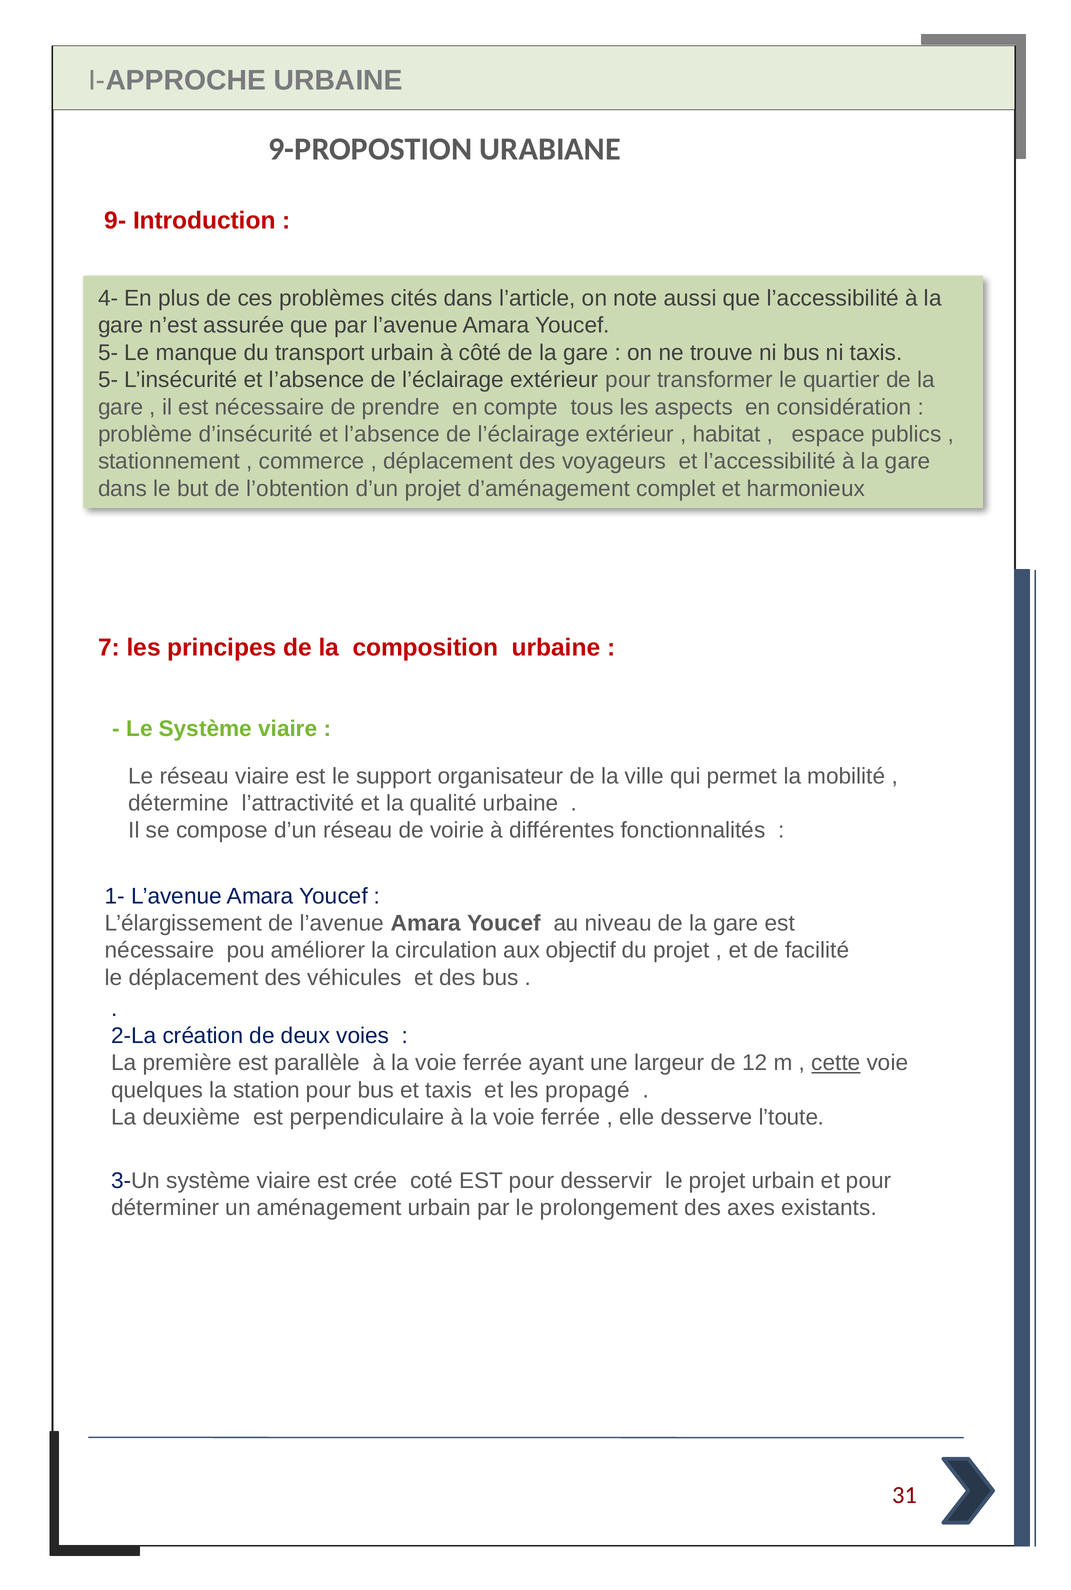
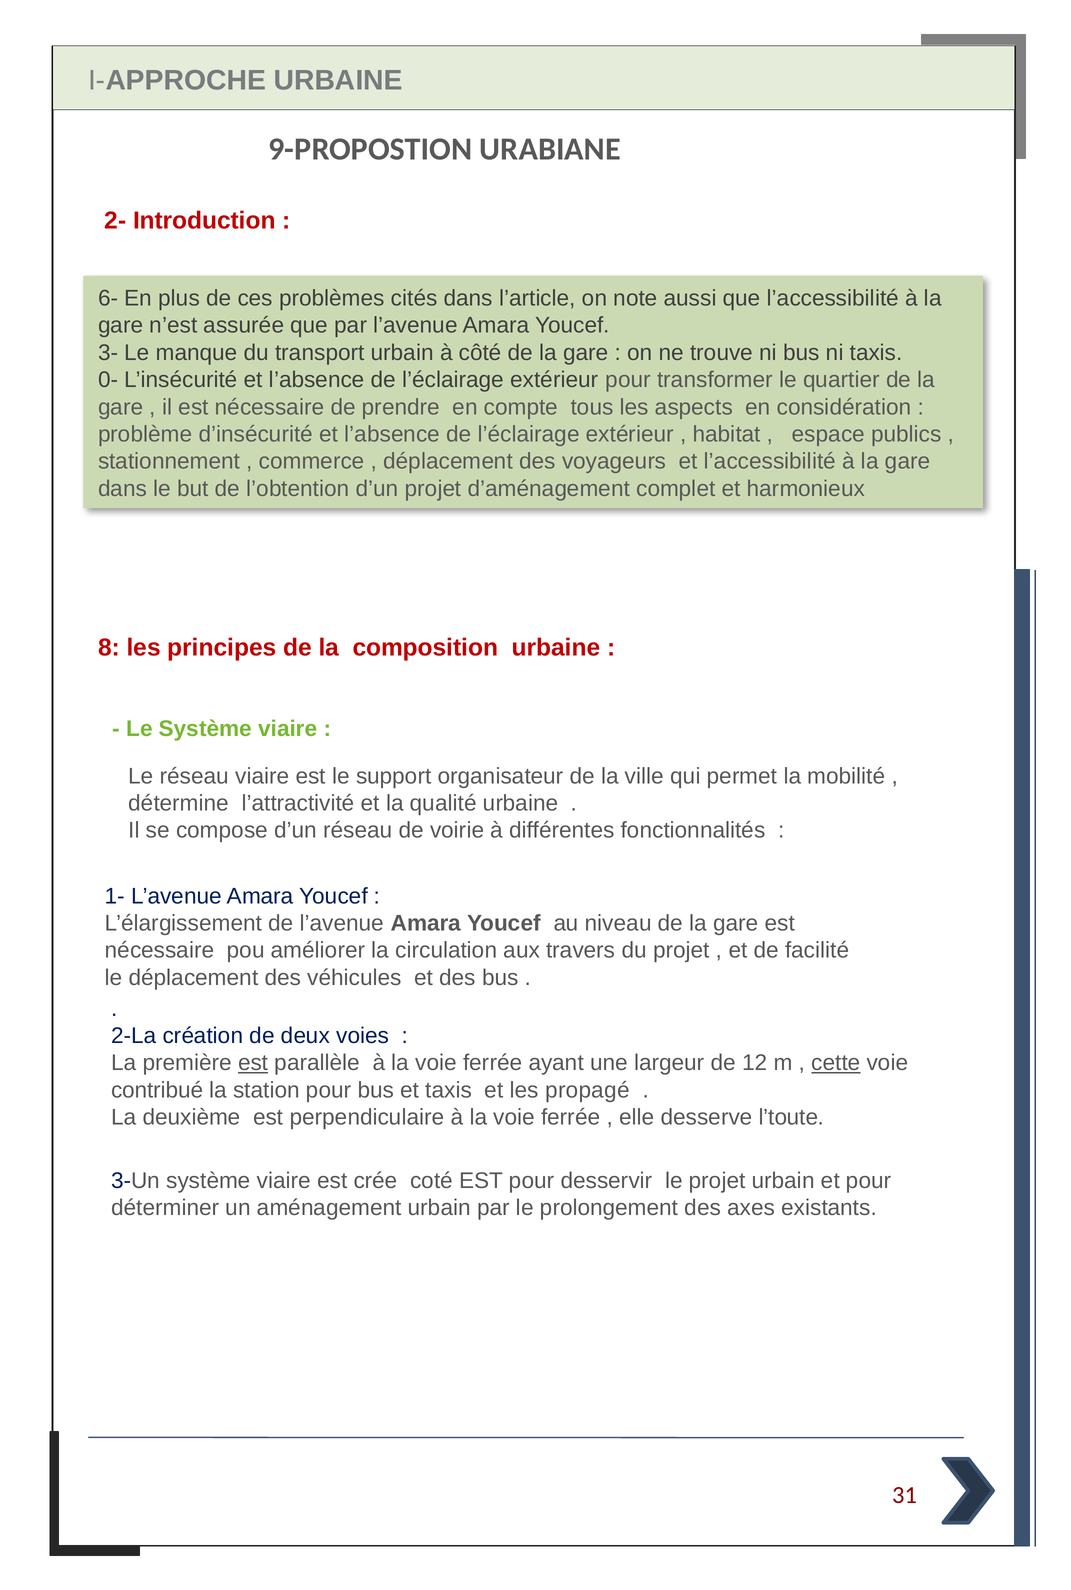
9-: 9- -> 2-
4-: 4- -> 6-
5- at (108, 353): 5- -> 3-
5- at (108, 380): 5- -> 0-
7: 7 -> 8
objectif: objectif -> travers
est at (253, 1063) underline: none -> present
quelques: quelques -> contribué
